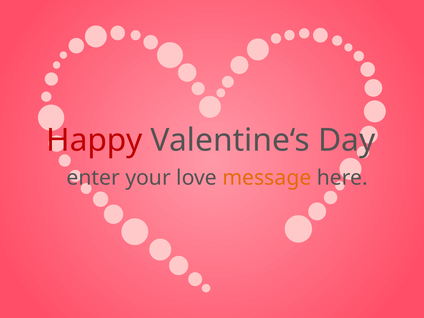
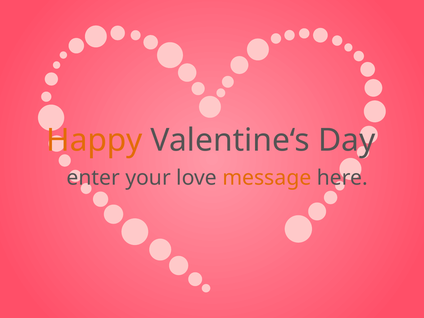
Happy colour: red -> orange
